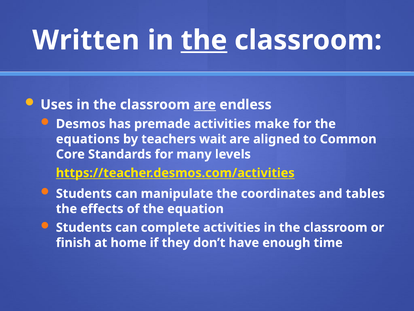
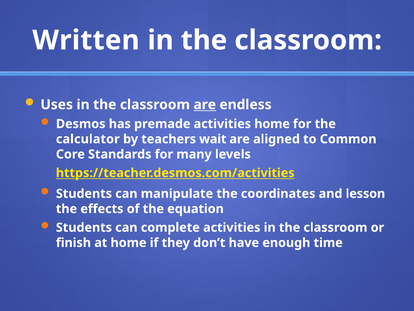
the at (204, 40) underline: present -> none
activities make: make -> home
equations: equations -> calculator
tables: tables -> lesson
